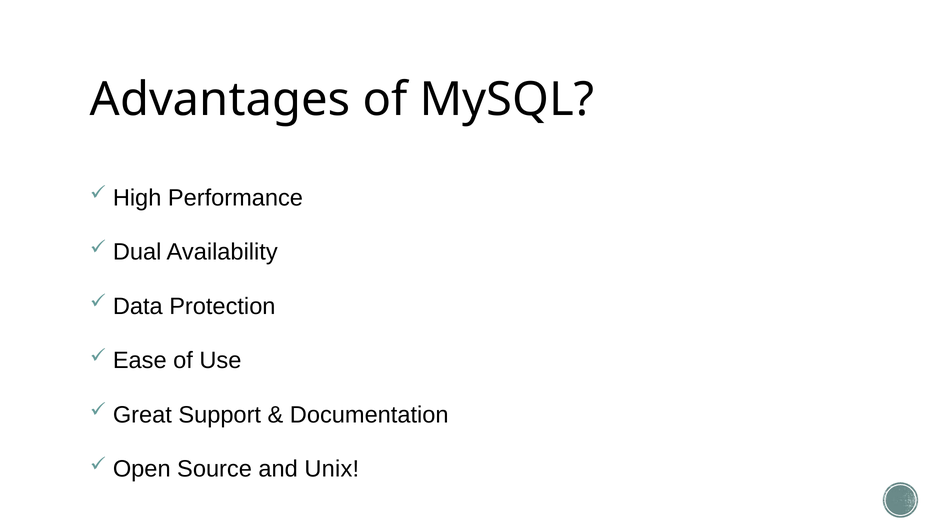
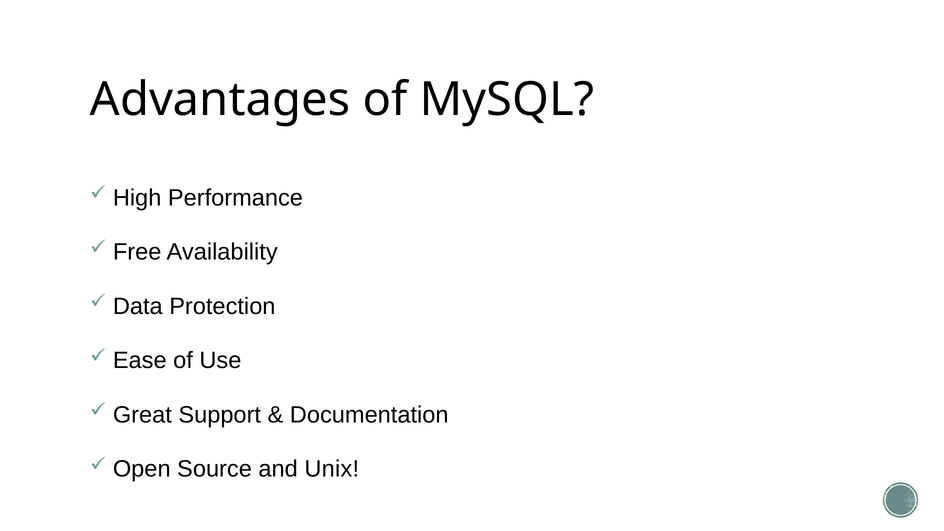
Dual: Dual -> Free
